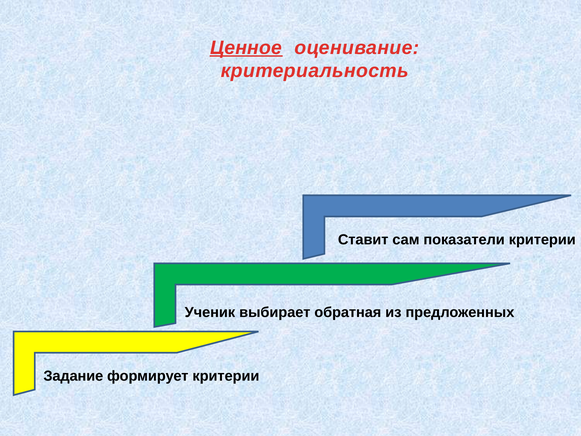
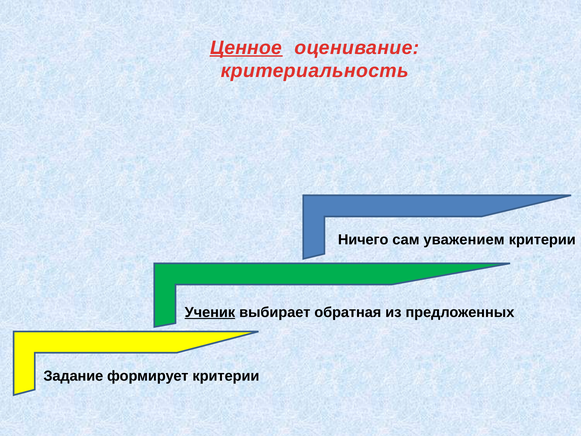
Ставит: Ставит -> Ничего
показатели: показатели -> уважением
Ученик underline: none -> present
